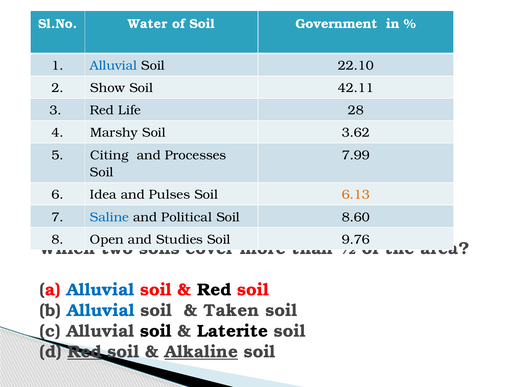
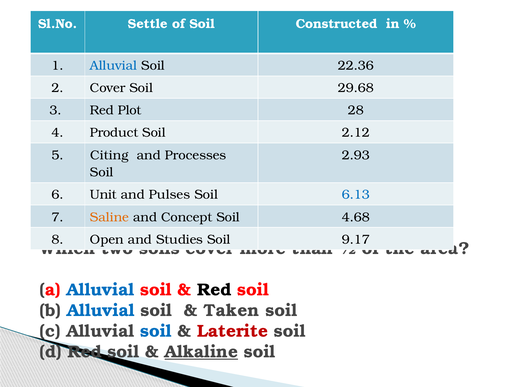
Water: Water -> Settle
Government: Government -> Constructed
22.10: 22.10 -> 22.36
2 Show: Show -> Cover
42.11: 42.11 -> 29.68
Life: Life -> Plot
Marshy: Marshy -> Product
3.62: 3.62 -> 2.12
7.99: 7.99 -> 2.93
Idea: Idea -> Unit
6.13 colour: orange -> blue
Saline colour: blue -> orange
Political: Political -> Concept
8.60: 8.60 -> 4.68
9.76: 9.76 -> 9.17
soil at (156, 331) colour: black -> blue
Laterite colour: black -> red
Red at (85, 352) underline: present -> none
